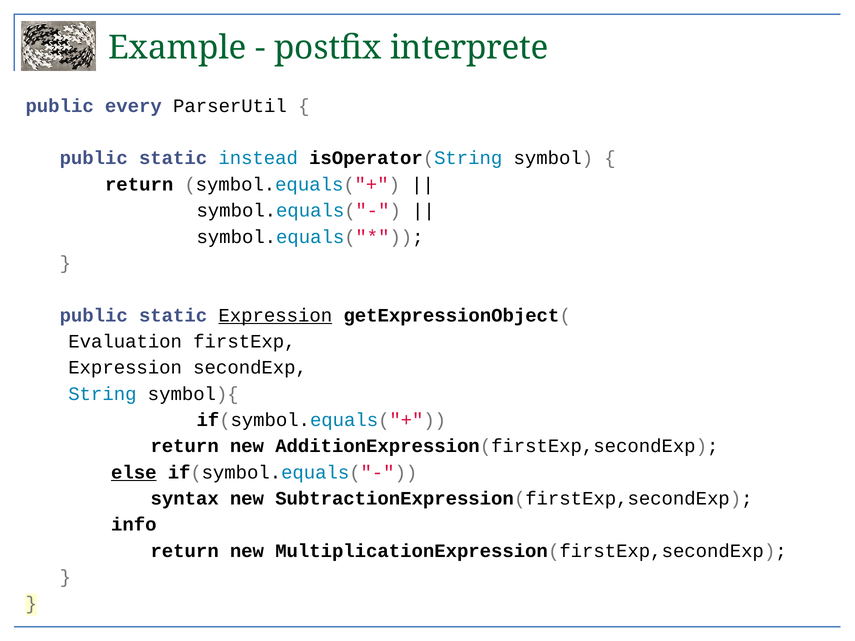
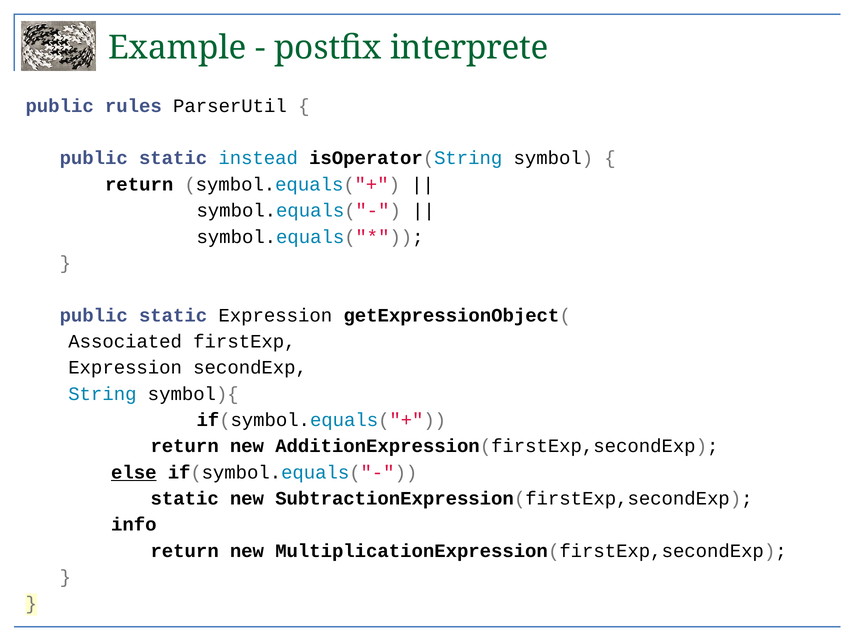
every: every -> rules
Expression at (275, 315) underline: present -> none
Evaluation: Evaluation -> Associated
syntax at (185, 499): syntax -> static
